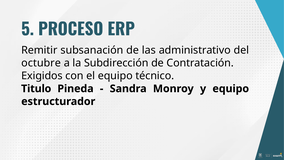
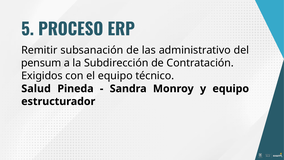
octubre: octubre -> pensum
Titulo: Titulo -> Salud
